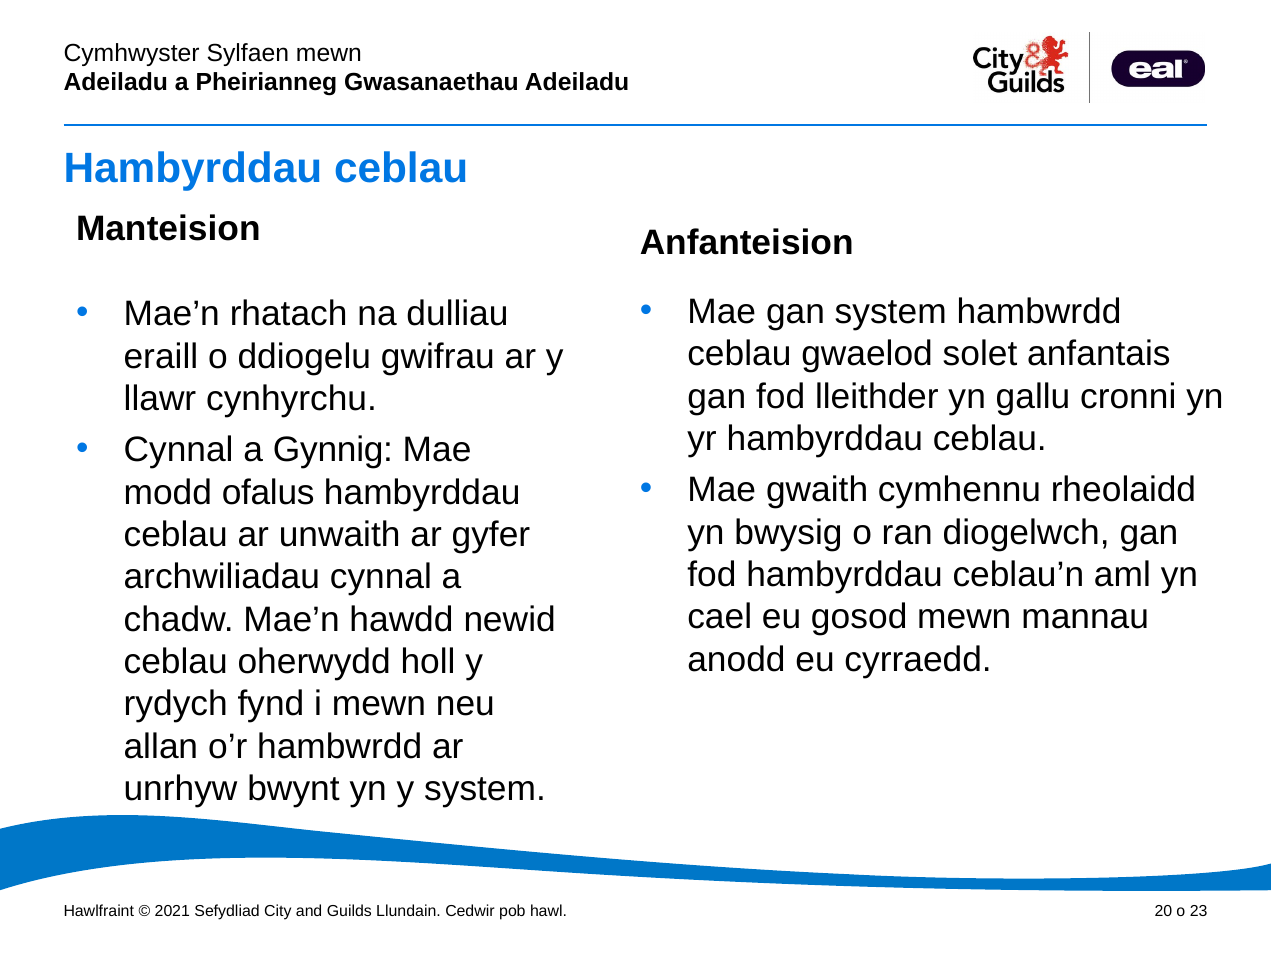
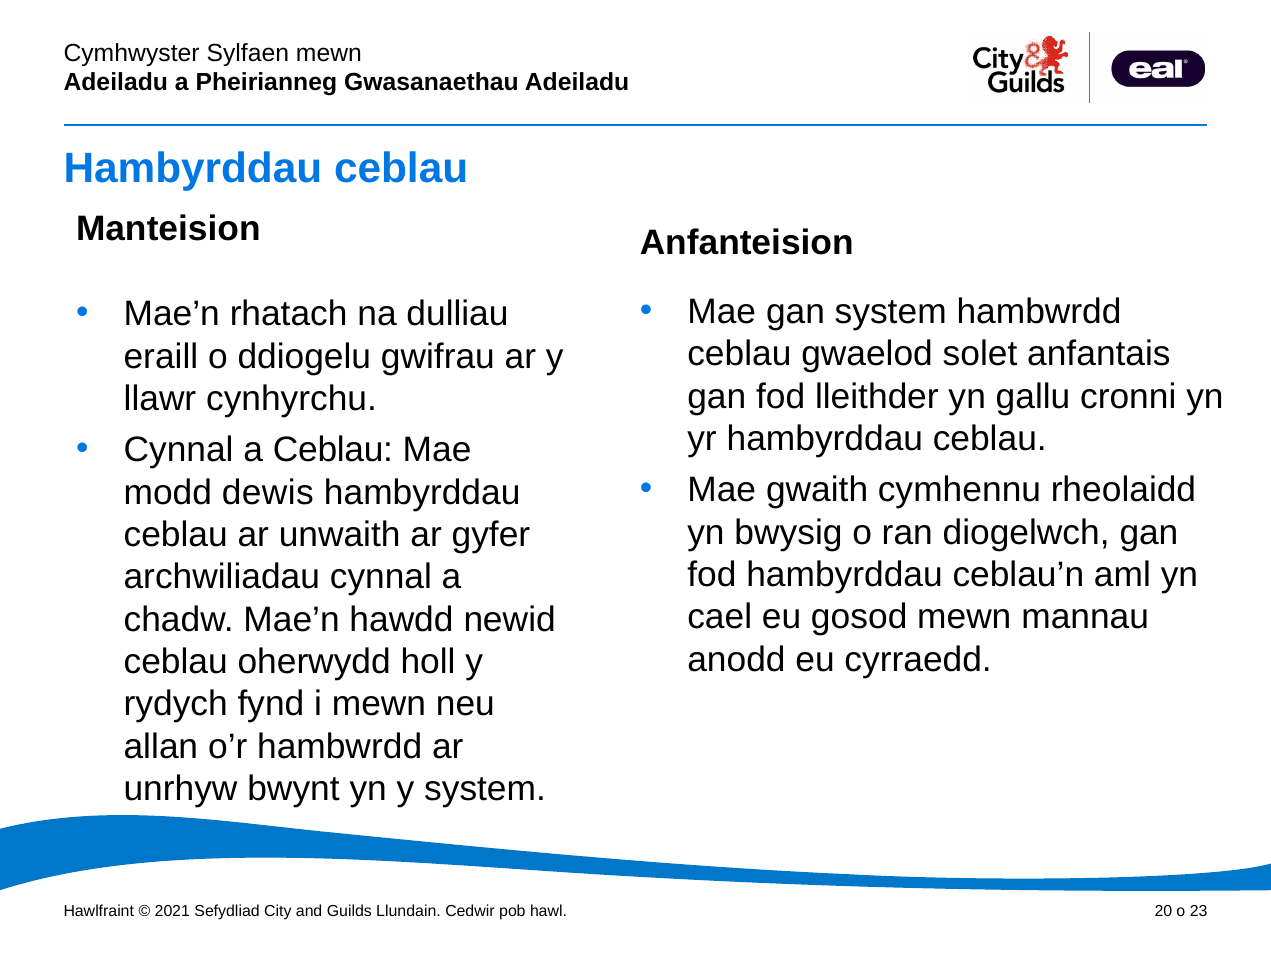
a Gynnig: Gynnig -> Ceblau
ofalus: ofalus -> dewis
